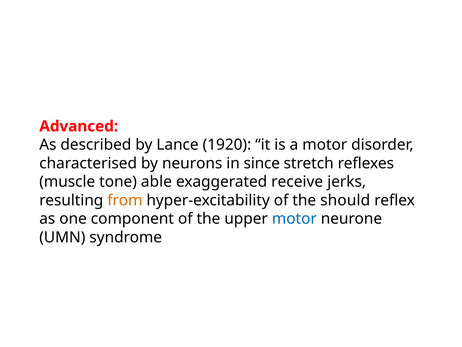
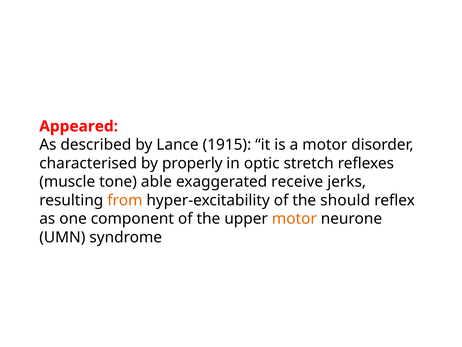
Advanced: Advanced -> Appeared
1920: 1920 -> 1915
neurons: neurons -> properly
since: since -> optic
motor at (294, 219) colour: blue -> orange
